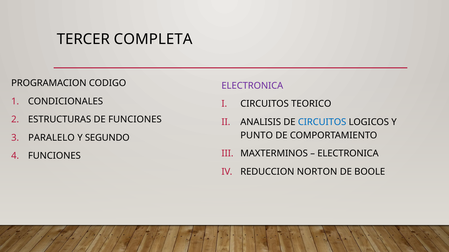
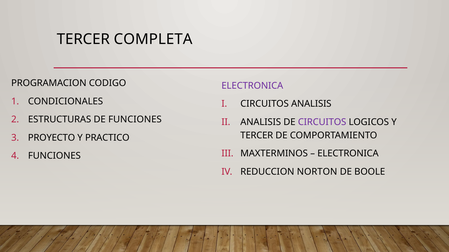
CIRCUITOS TEORICO: TEORICO -> ANALISIS
CIRCUITOS at (322, 122) colour: blue -> purple
PUNTO at (257, 136): PUNTO -> TERCER
PARALELO: PARALELO -> PROYECTO
SEGUNDO: SEGUNDO -> PRACTICO
